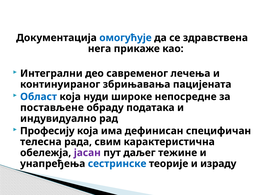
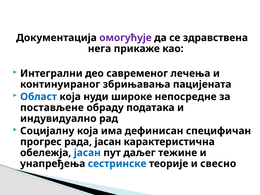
омогућује colour: blue -> purple
Професију: Професију -> Социјалну
телесна: телесна -> прогрес
рада свим: свим -> јасан
јасан at (87, 153) colour: purple -> blue
израду: израду -> свесно
